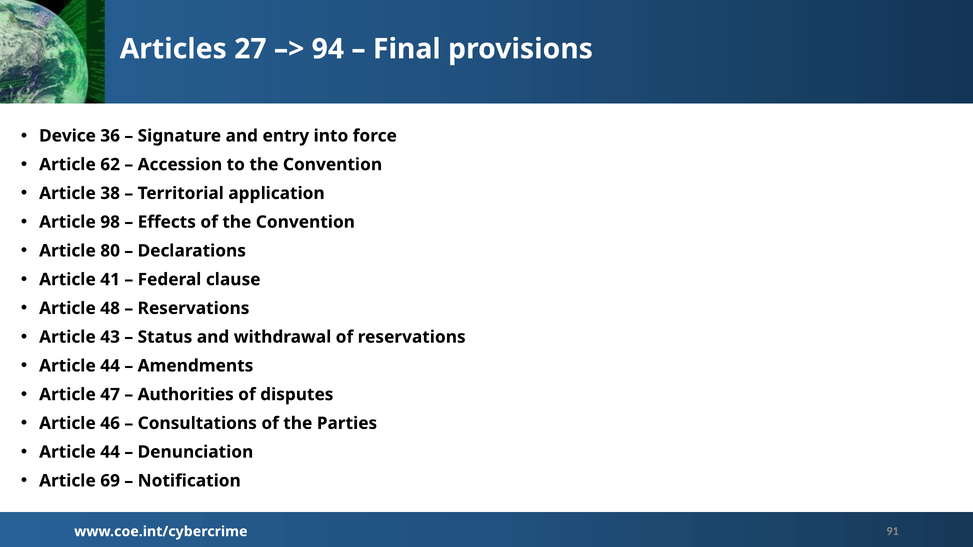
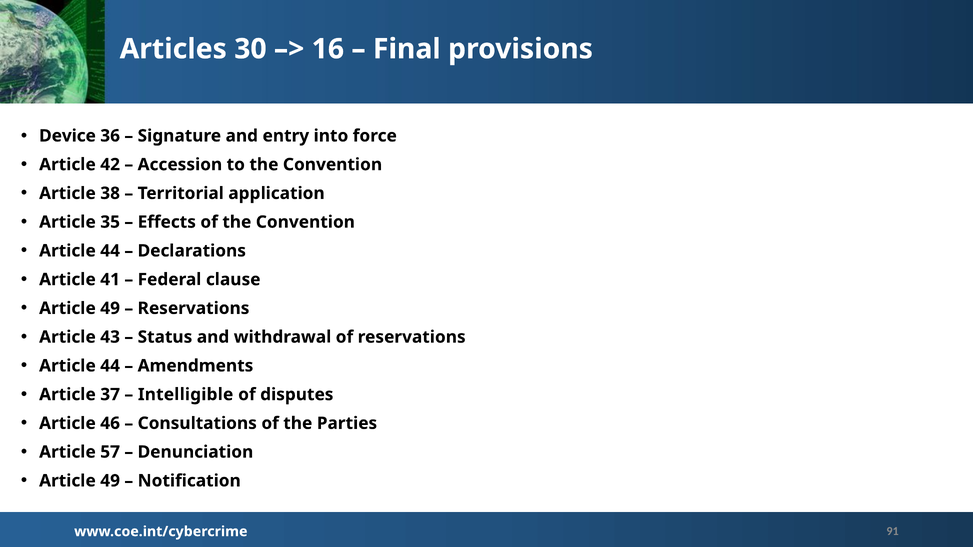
27: 27 -> 30
94: 94 -> 16
62: 62 -> 42
98: 98 -> 35
80 at (110, 251): 80 -> 44
48 at (110, 308): 48 -> 49
47: 47 -> 37
Authorities: Authorities -> Intelligible
44 at (110, 452): 44 -> 57
69 at (110, 481): 69 -> 49
